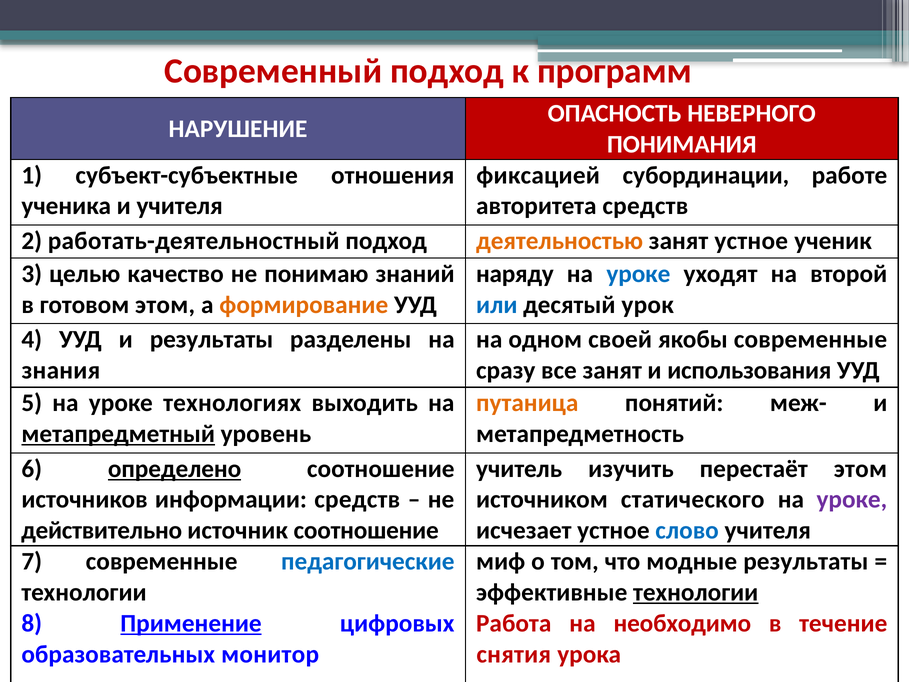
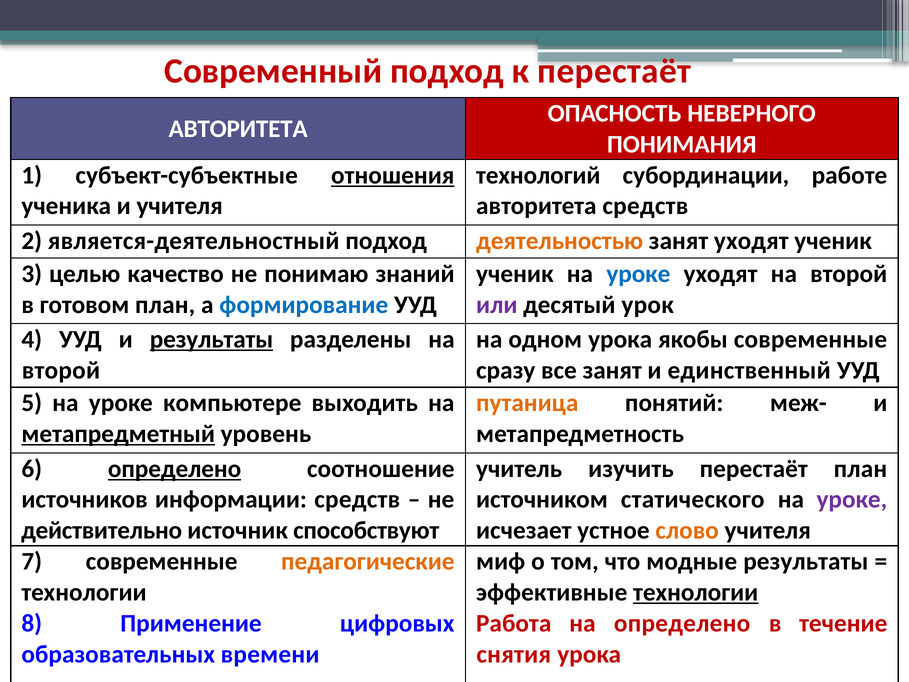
к программ: программ -> перестаёт
НАРУШЕНИЕ at (238, 129): НАРУШЕНИЕ -> АВТОРИТЕТА
отношения underline: none -> present
фиксацией: фиксацией -> технологий
работать-деятельностный: работать-деятельностный -> является-деятельностный
занят устное: устное -> уходят
наряду at (515, 274): наряду -> ученик
готовом этом: этом -> план
формирование colour: orange -> blue
или colour: blue -> purple
результаты at (212, 339) underline: none -> present
одном своей: своей -> урока
знания at (61, 370): знания -> второй
использования: использования -> единственный
технологиях: технологиях -> компьютере
перестаёт этом: этом -> план
источник соотношение: соотношение -> способствуют
слово colour: blue -> orange
педагогические colour: blue -> orange
Применение underline: present -> none
на необходимо: необходимо -> определено
монитор: монитор -> времени
